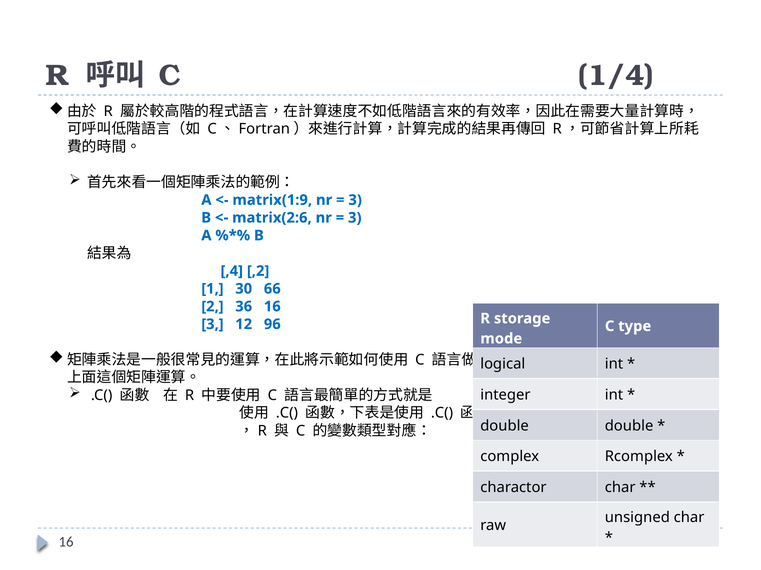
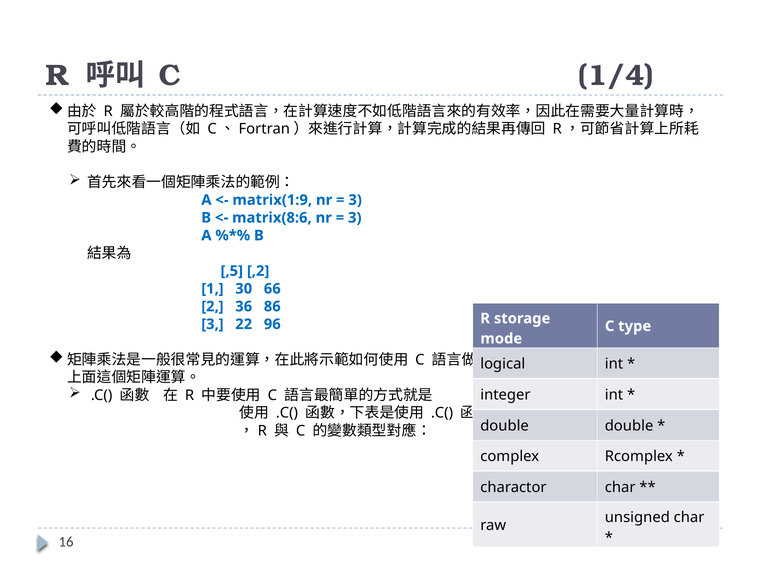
matrix(2:6: matrix(2:6 -> matrix(8:6
,4: ,4 -> ,5
36 16: 16 -> 86
12: 12 -> 22
